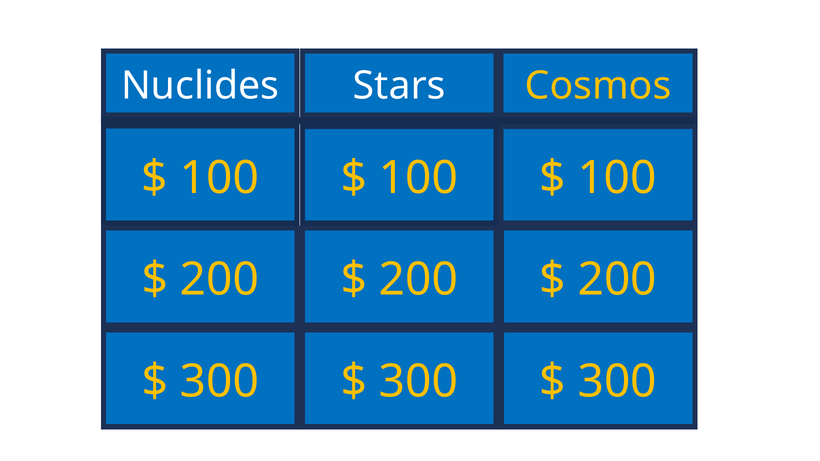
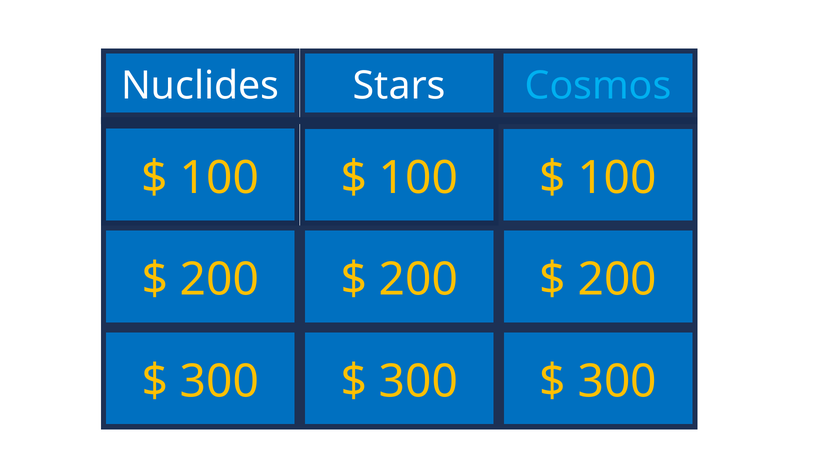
Cosmos colour: yellow -> light blue
